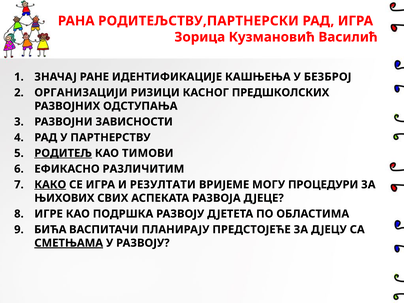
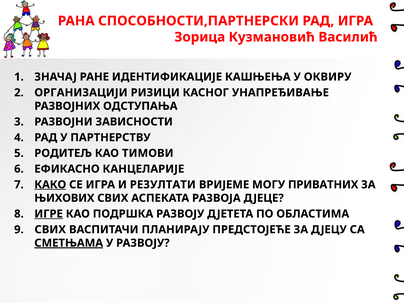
РОДИТЕЉСТВУ,ПАРТНЕРСКИ: РОДИТЕЉСТВУ,ПАРТНЕРСКИ -> СПОСОБНОСТИ,ПАРТНЕРСКИ
БЕЗБРОЈ: БЕЗБРОЈ -> ОКВИРУ
ПРЕДШКОЛСКИХ: ПРЕДШКОЛСКИХ -> УНАПРЕЂИВАЊЕ
РОДИТЕЉ underline: present -> none
РАЗЛИЧИТИМ: РАЗЛИЧИТИМ -> КАНЦЕЛАРИЈЕ
ПРОЦЕДУРИ: ПРОЦЕДУРИ -> ПРИВАТНИХ
ИГРЕ underline: none -> present
БИЋА at (50, 230): БИЋА -> СВИХ
